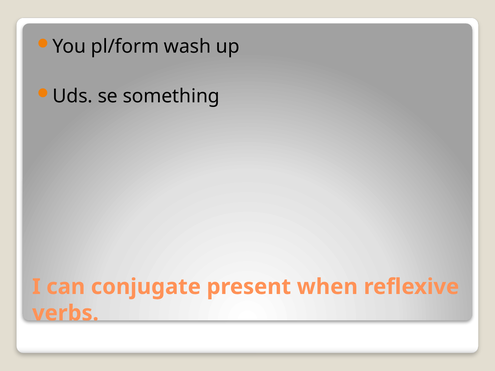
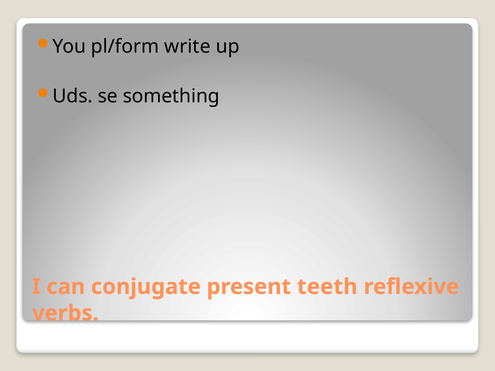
wash: wash -> write
when: when -> teeth
